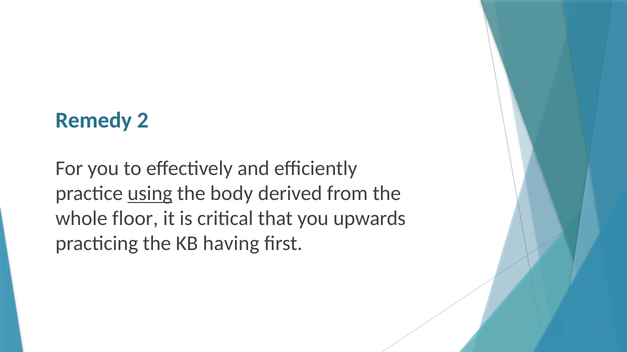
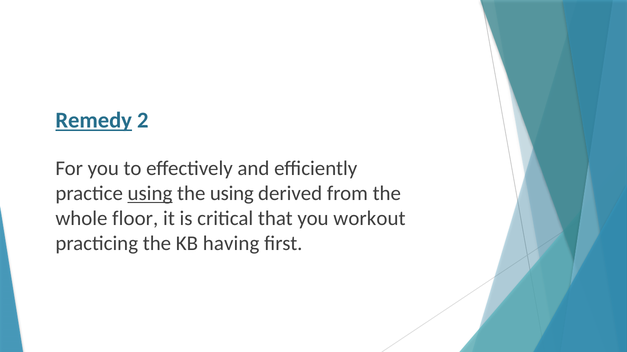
Remedy underline: none -> present
the body: body -> using
upwards: upwards -> workout
